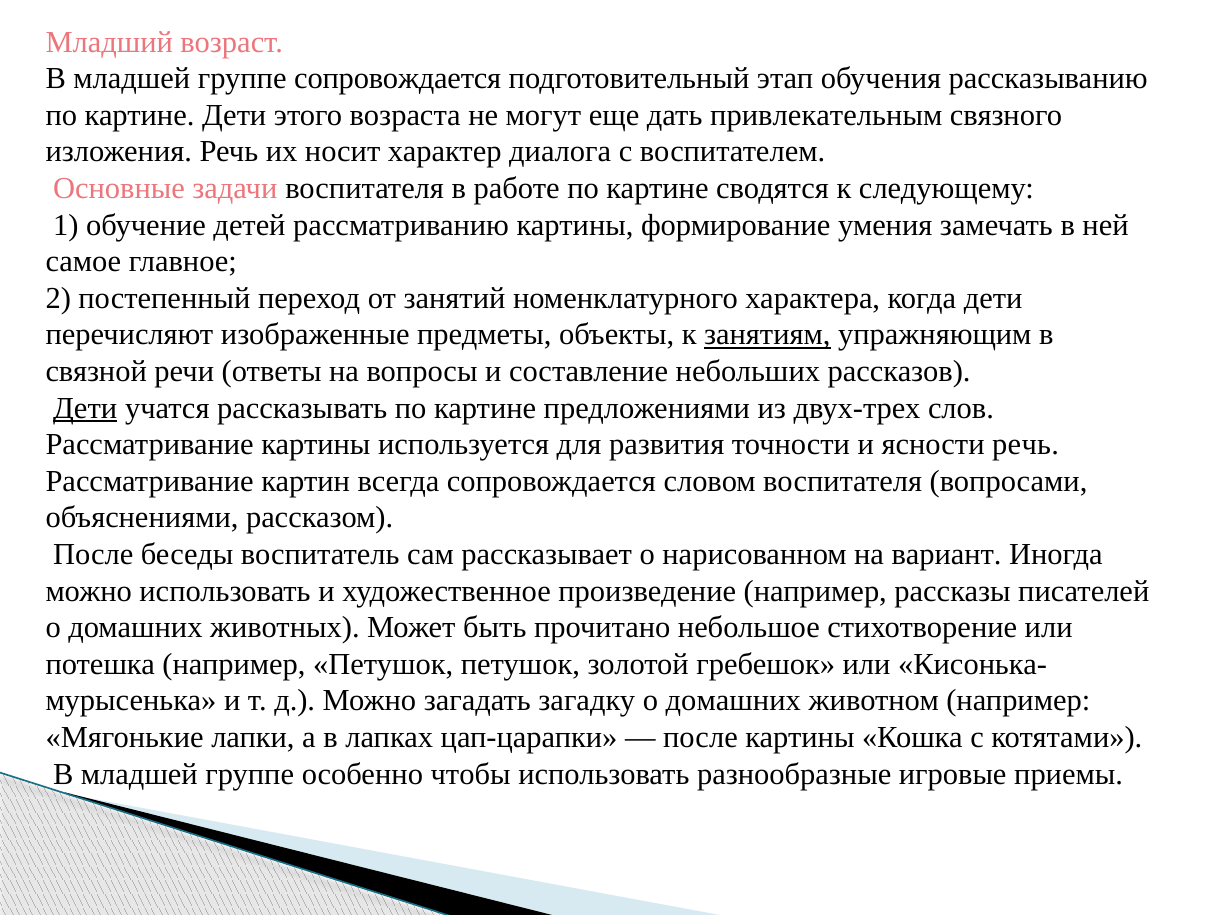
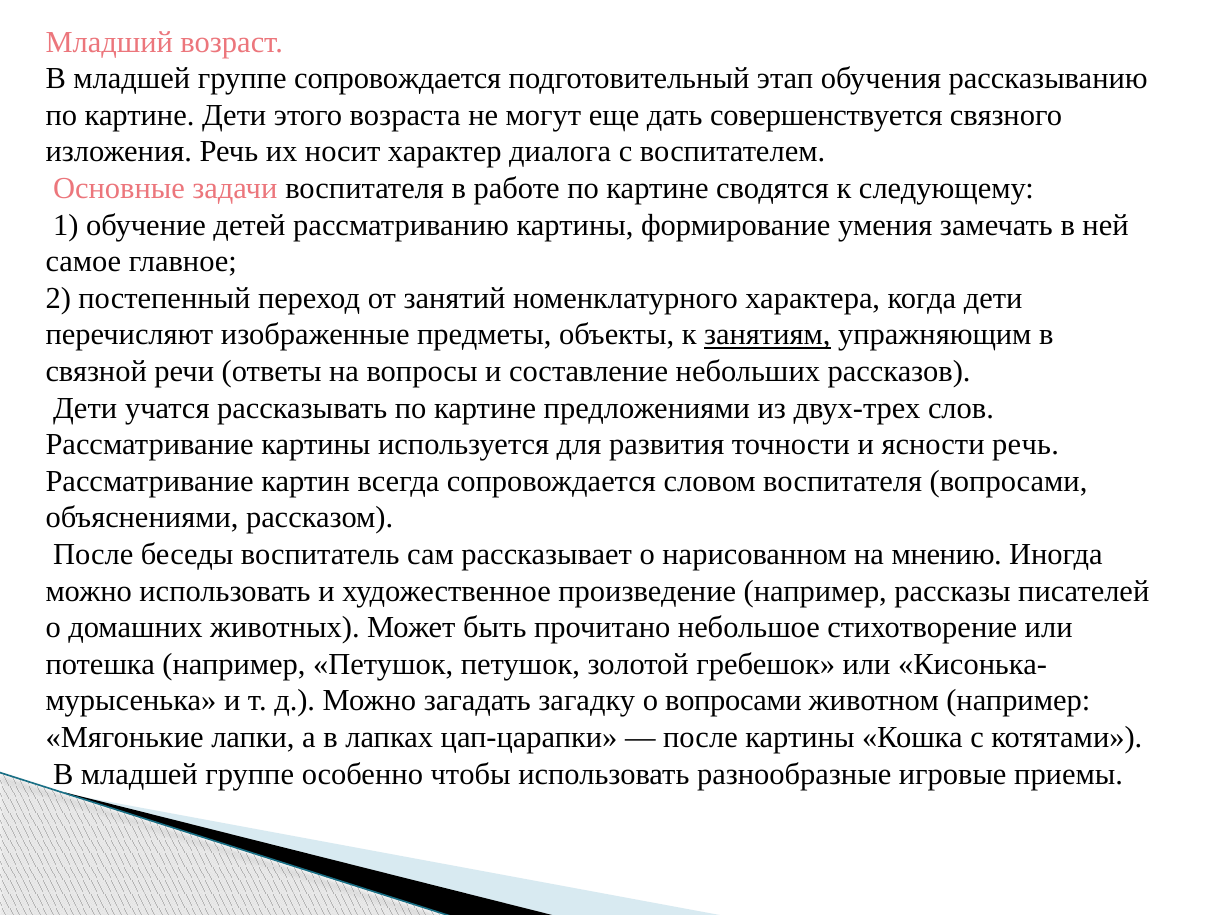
привлекательным: привлекательным -> совершенствуется
Дети at (85, 408) underline: present -> none
вариант: вариант -> мнению
загадку о домашних: домашних -> вопросами
